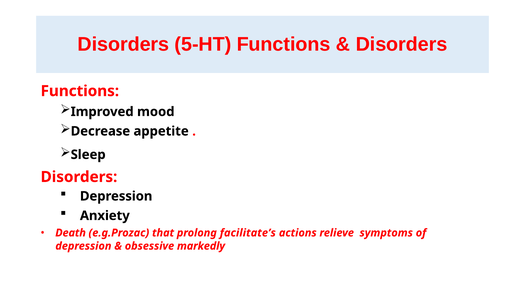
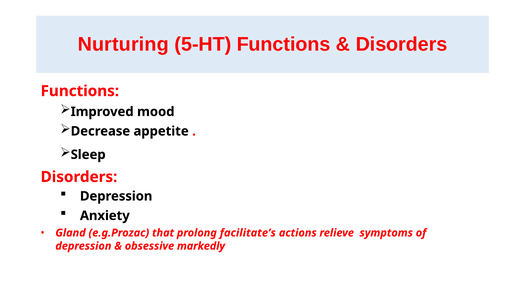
Disorders at (123, 44): Disorders -> Nurturing
Death: Death -> Gland
